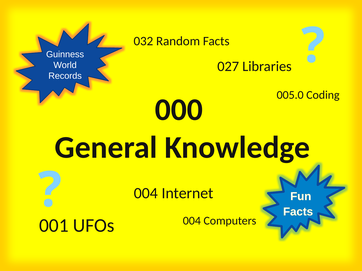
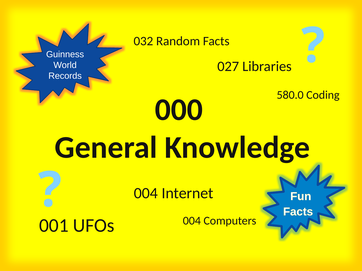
005.0: 005.0 -> 580.0
